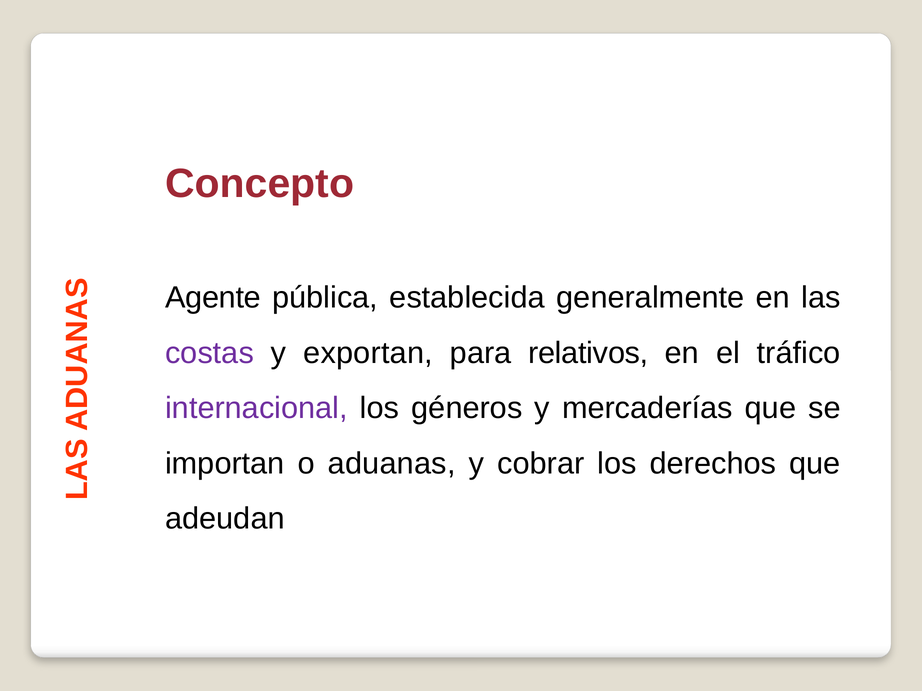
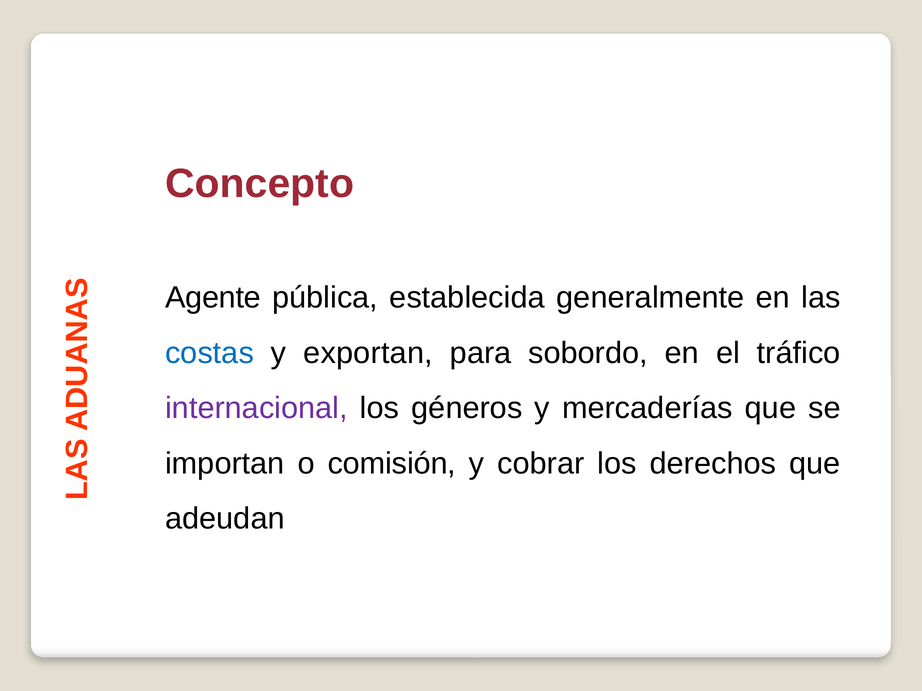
costas colour: purple -> blue
relativos: relativos -> sobordo
aduanas: aduanas -> comisión
